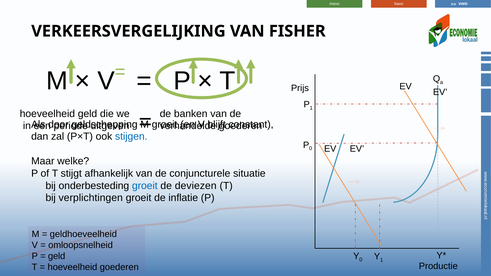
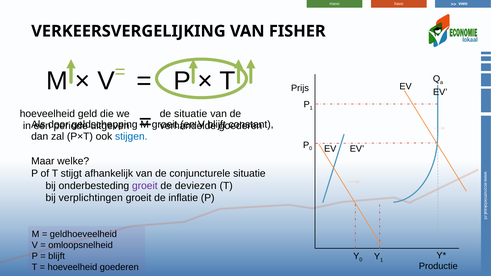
de banken: banken -> situatie
groeit at (145, 186) colour: blue -> purple
geld at (57, 256): geld -> blijft
